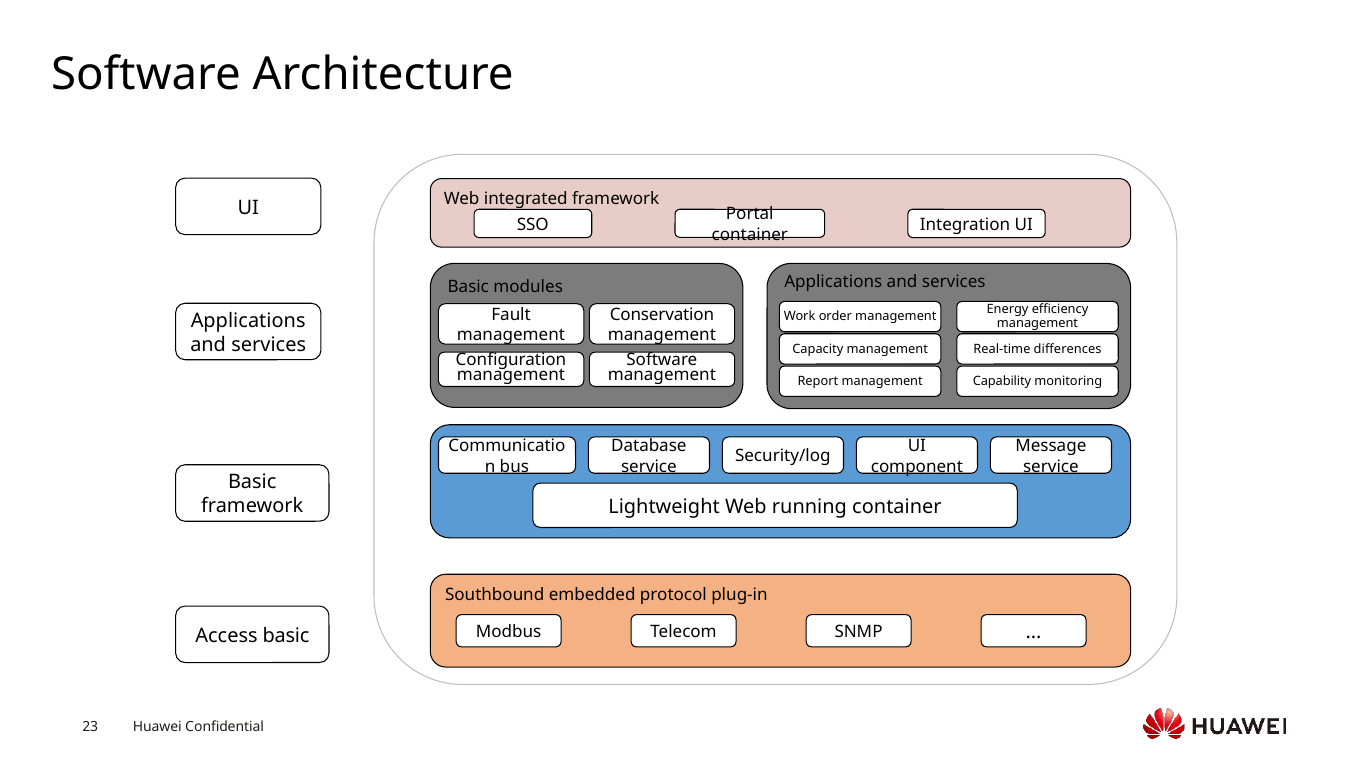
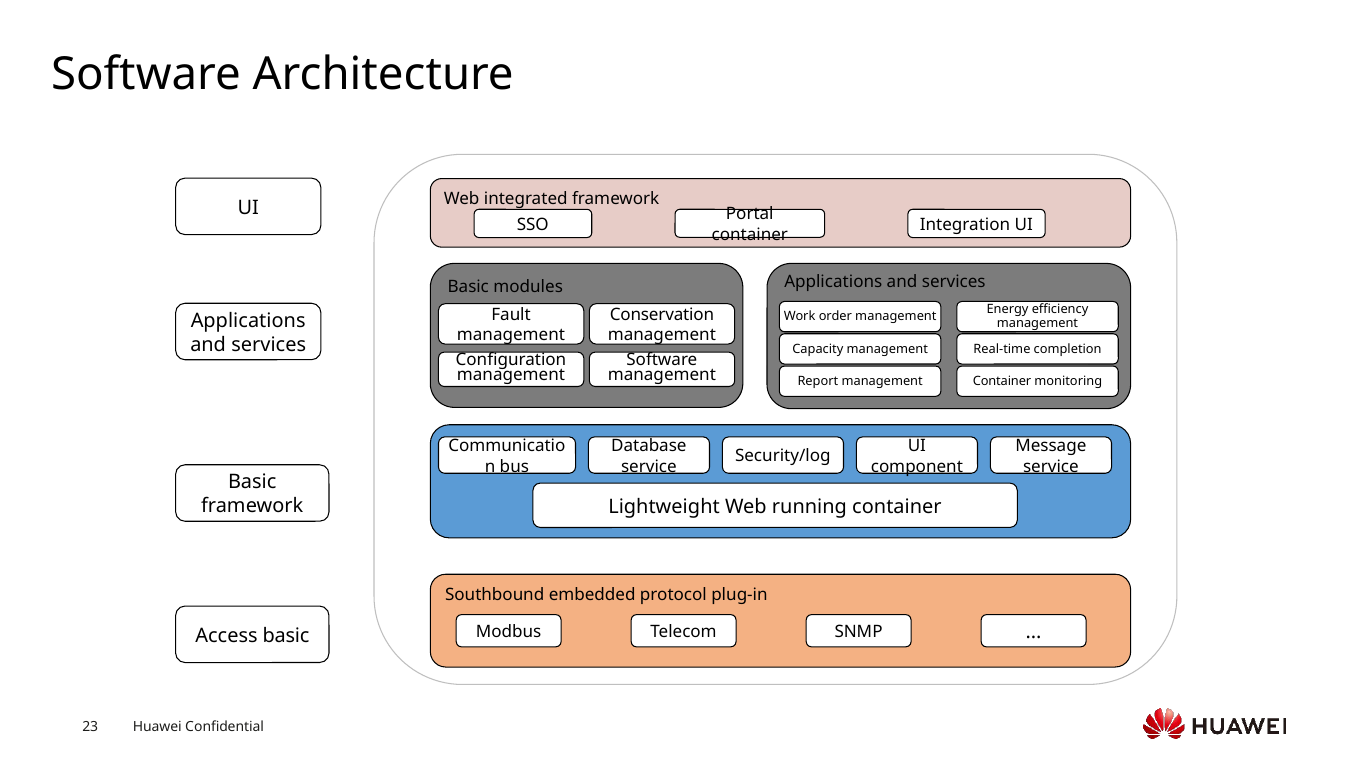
differences: differences -> completion
management Capability: Capability -> Container
